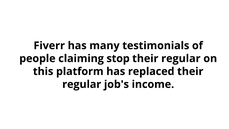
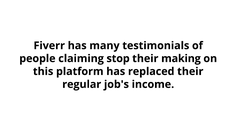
regular at (181, 58): regular -> making
